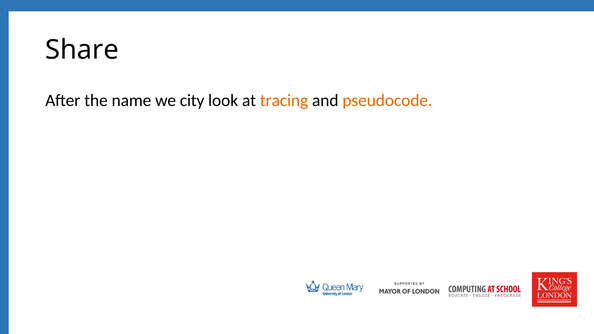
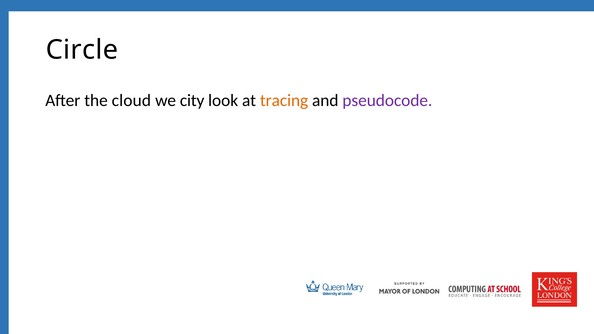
Share: Share -> Circle
name: name -> cloud
pseudocode colour: orange -> purple
